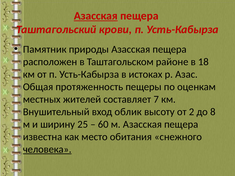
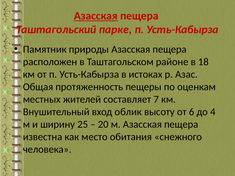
крови: крови -> парке
2: 2 -> 6
8: 8 -> 4
60: 60 -> 20
человека underline: present -> none
